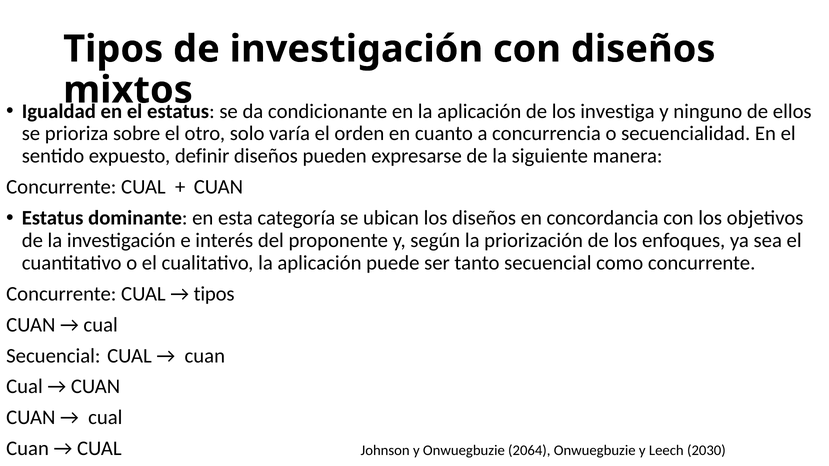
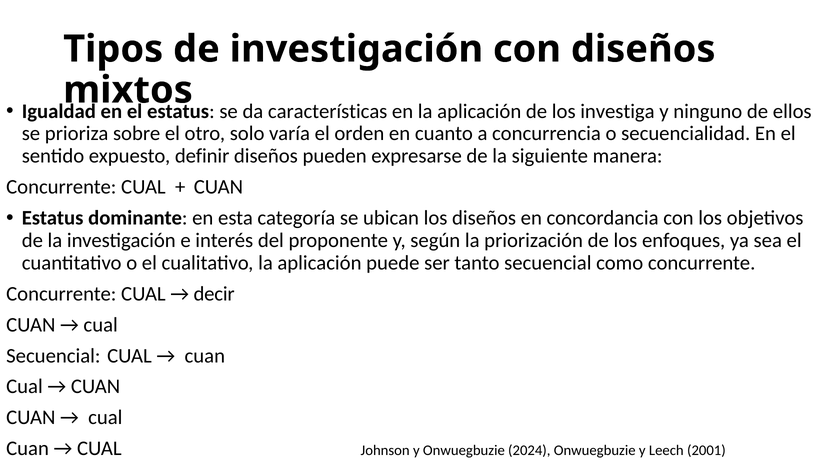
condicionante: condicionante -> características
tipos at (214, 294): tipos -> decir
2064: 2064 -> 2024
2030: 2030 -> 2001
